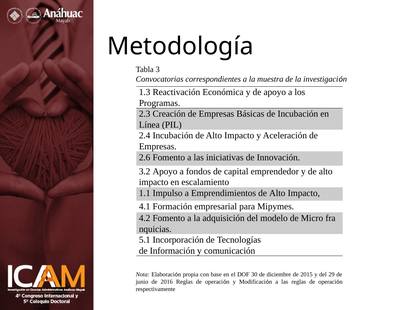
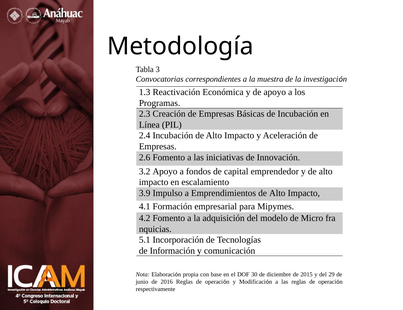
1.1: 1.1 -> 3.9
